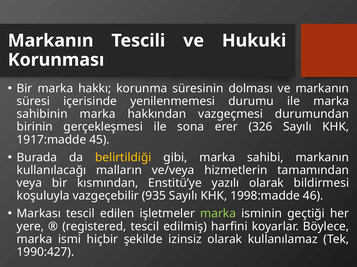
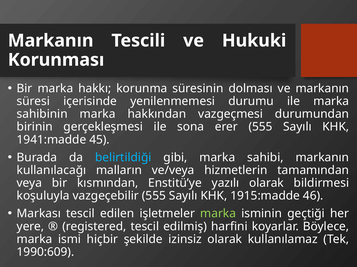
erer 326: 326 -> 555
1917:madde: 1917:madde -> 1941:madde
belirtildiği colour: yellow -> light blue
vazgeçebilir 935: 935 -> 555
1998:madde: 1998:madde -> 1915:madde
1990:427: 1990:427 -> 1990:609
